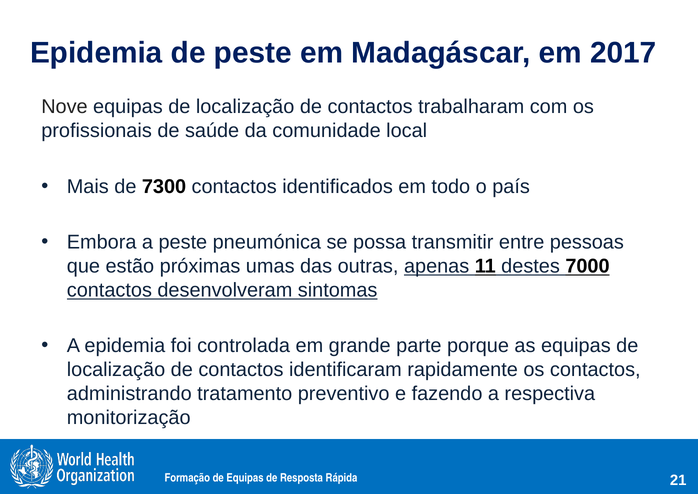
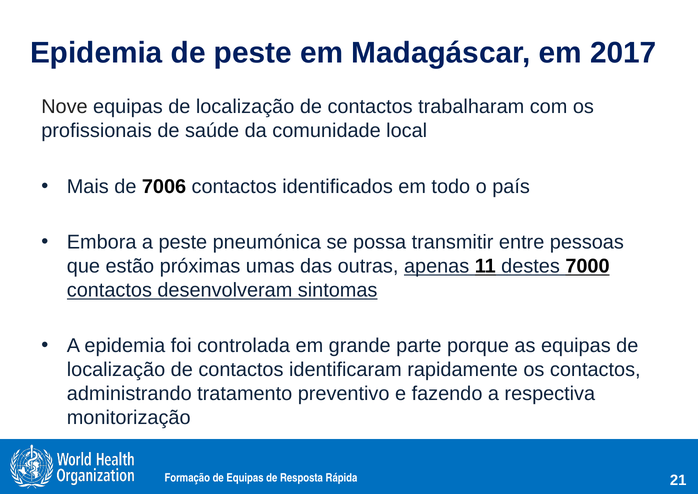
7300: 7300 -> 7006
